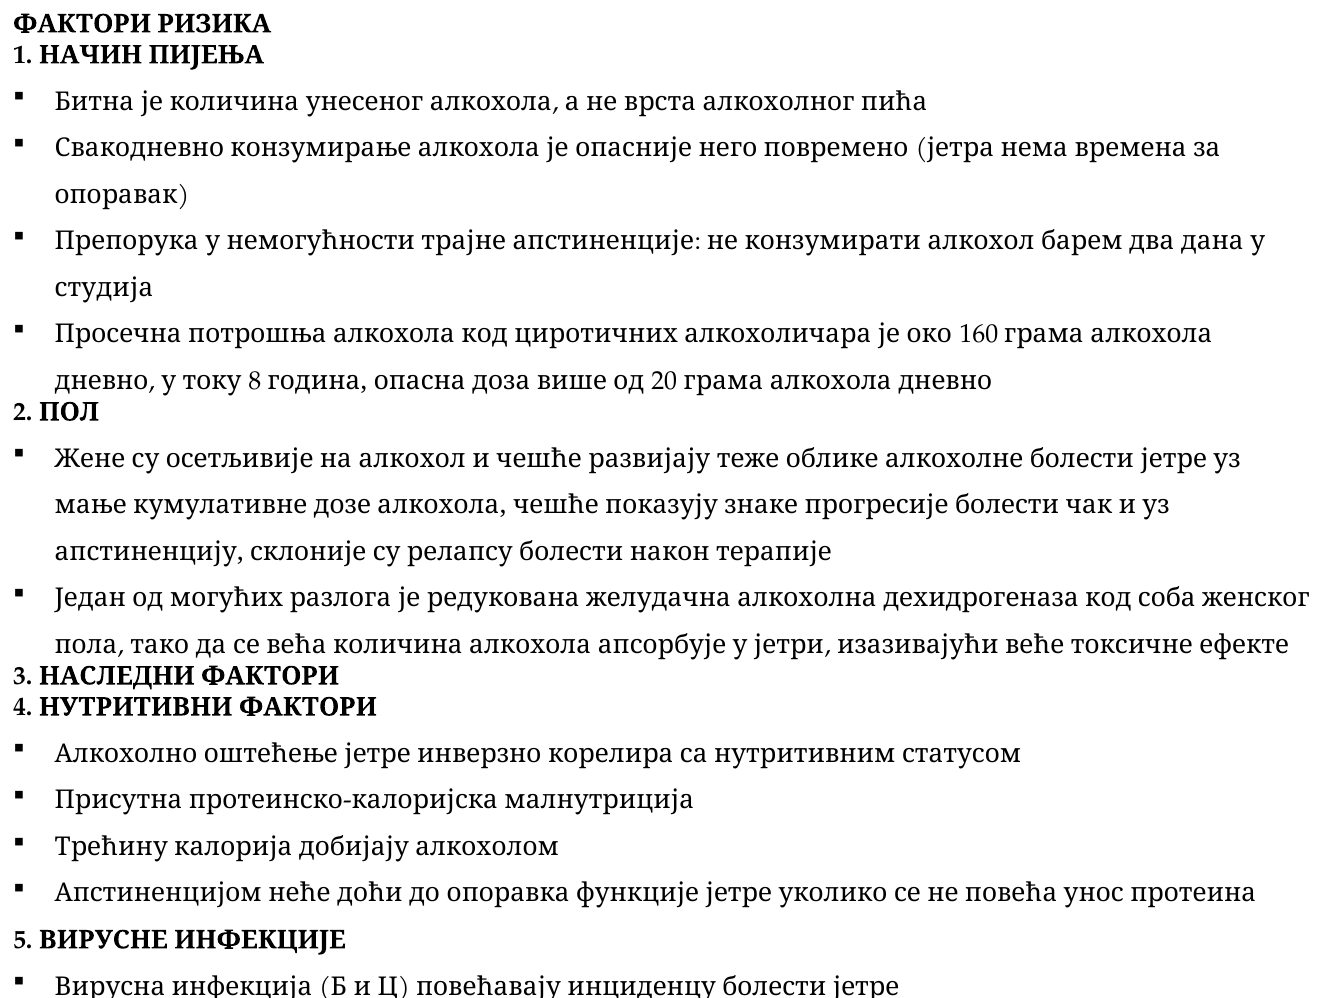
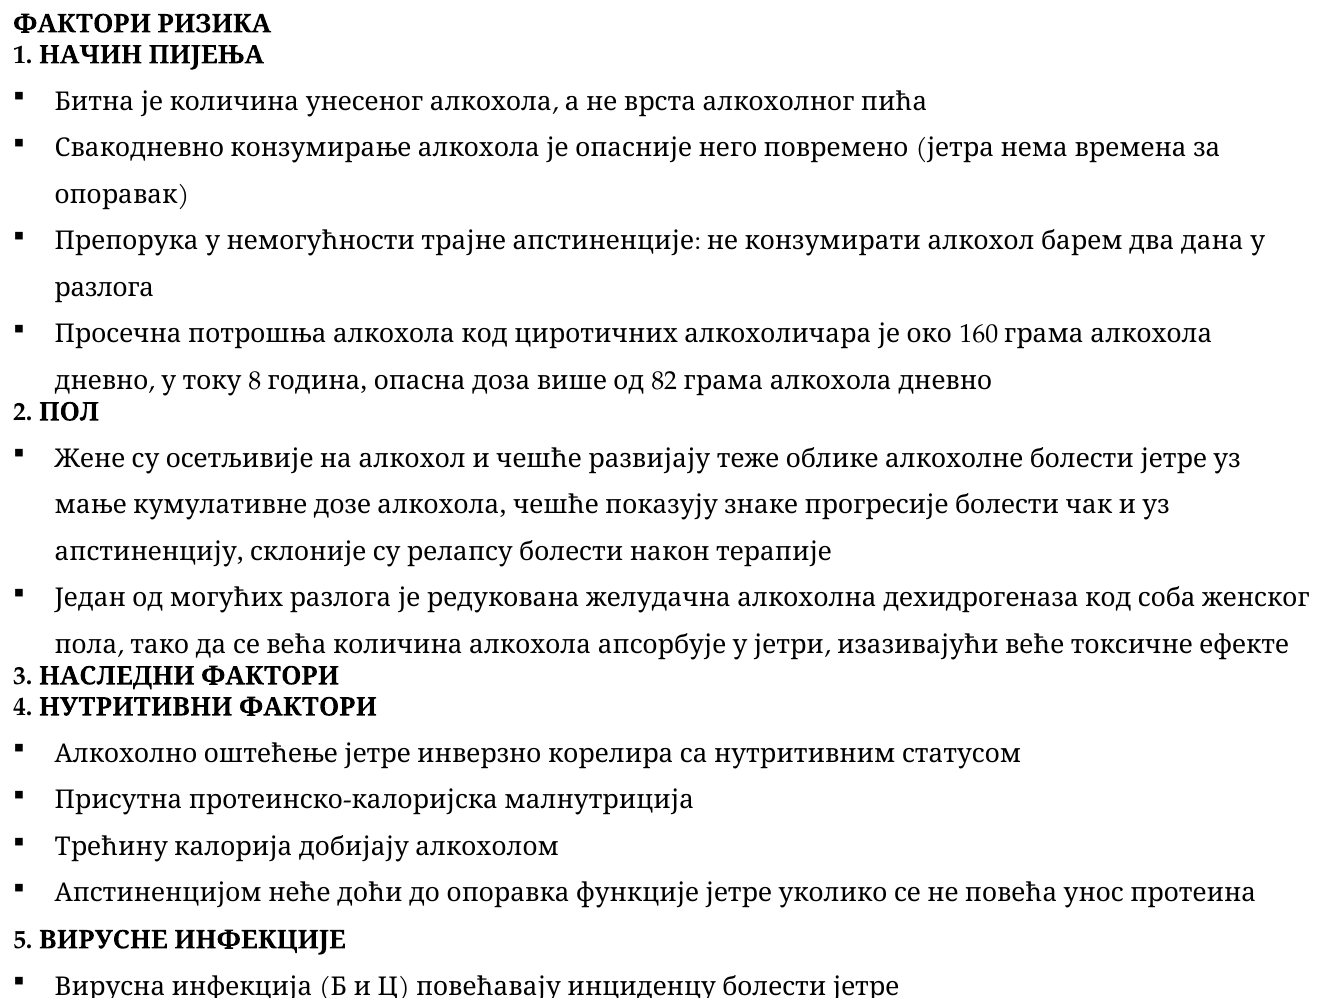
студија at (104, 288): студија -> разлога
20: 20 -> 82
